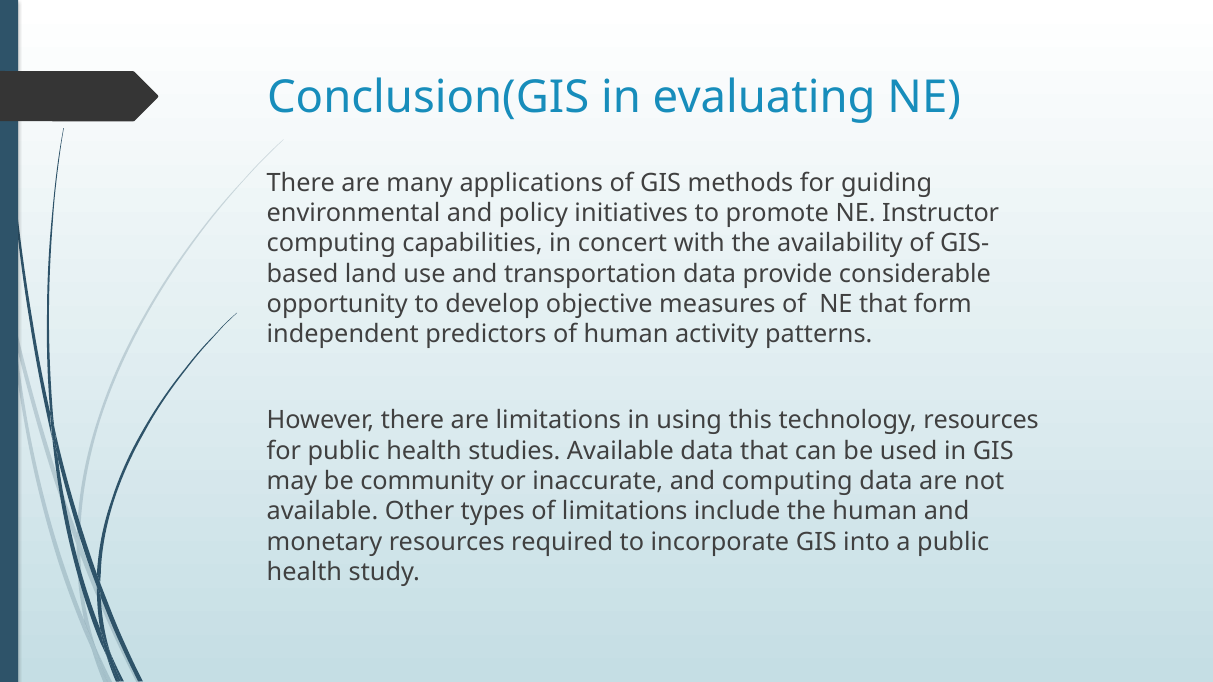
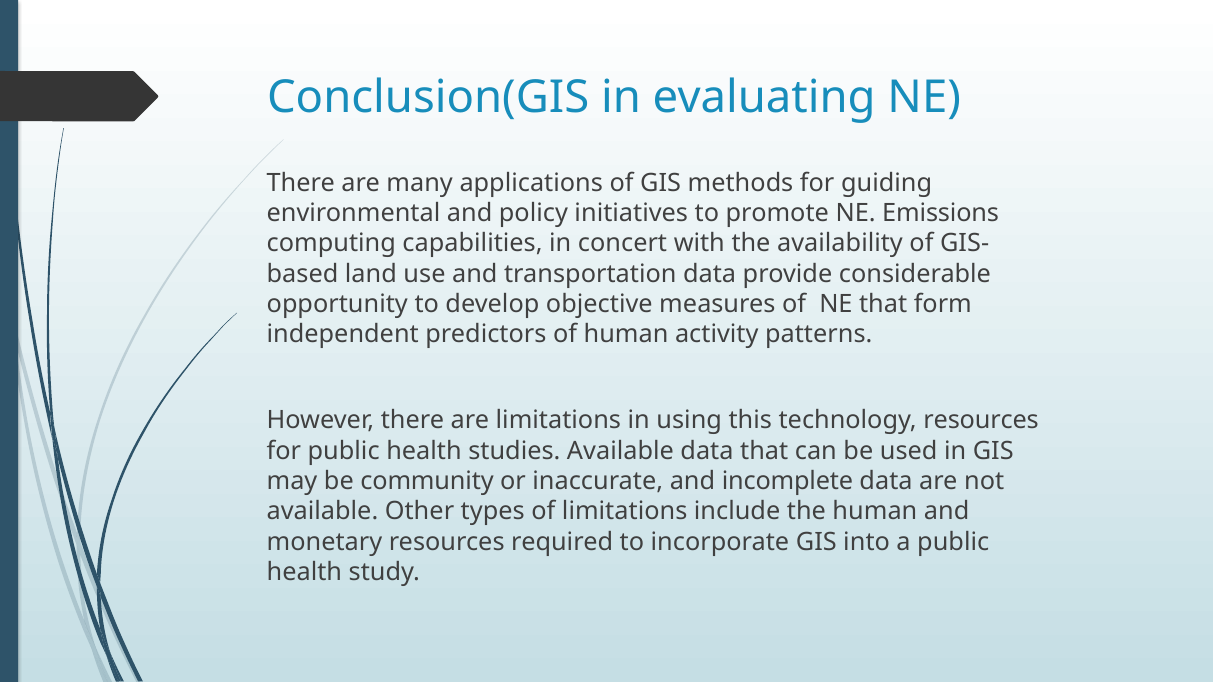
Instructor: Instructor -> Emissions
and computing: computing -> incomplete
